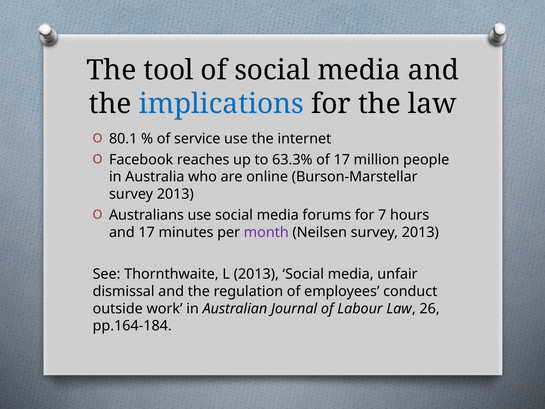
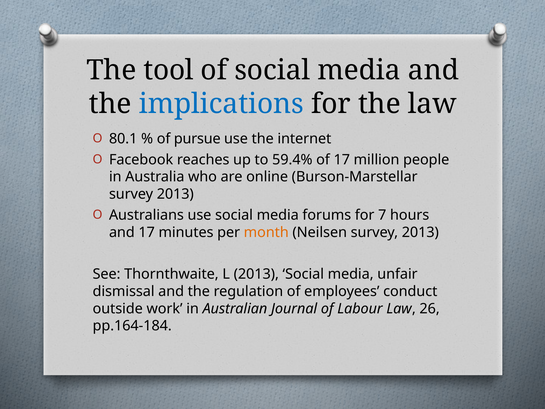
service: service -> pursue
63.3%: 63.3% -> 59.4%
month colour: purple -> orange
